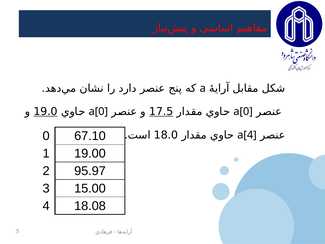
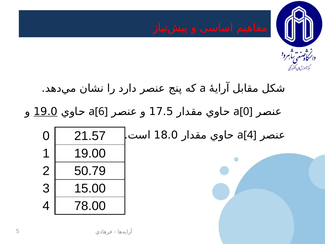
17.5 underline: present -> none
a[0 at (98, 112): a[0 -> a[6
67.10: 67.10 -> 21.57
95.97: 95.97 -> 50.79
18.08: 18.08 -> 78.00
